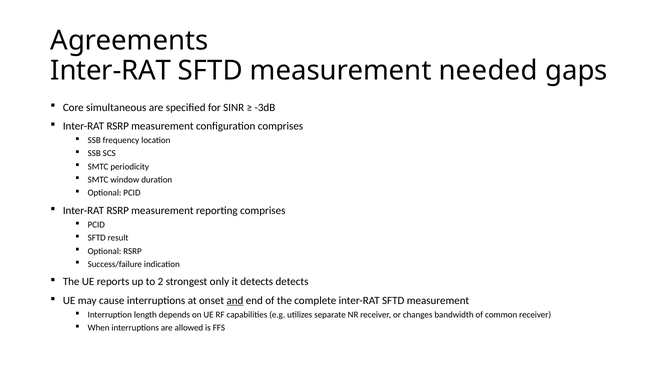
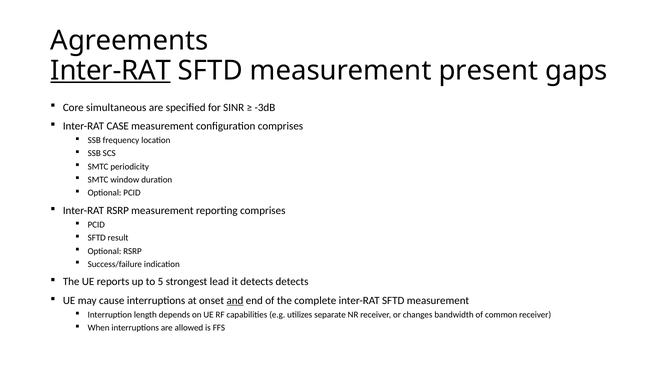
Inter-RAT at (111, 71) underline: none -> present
needed: needed -> present
RSRP at (118, 126): RSRP -> CASE
2: 2 -> 5
only: only -> lead
